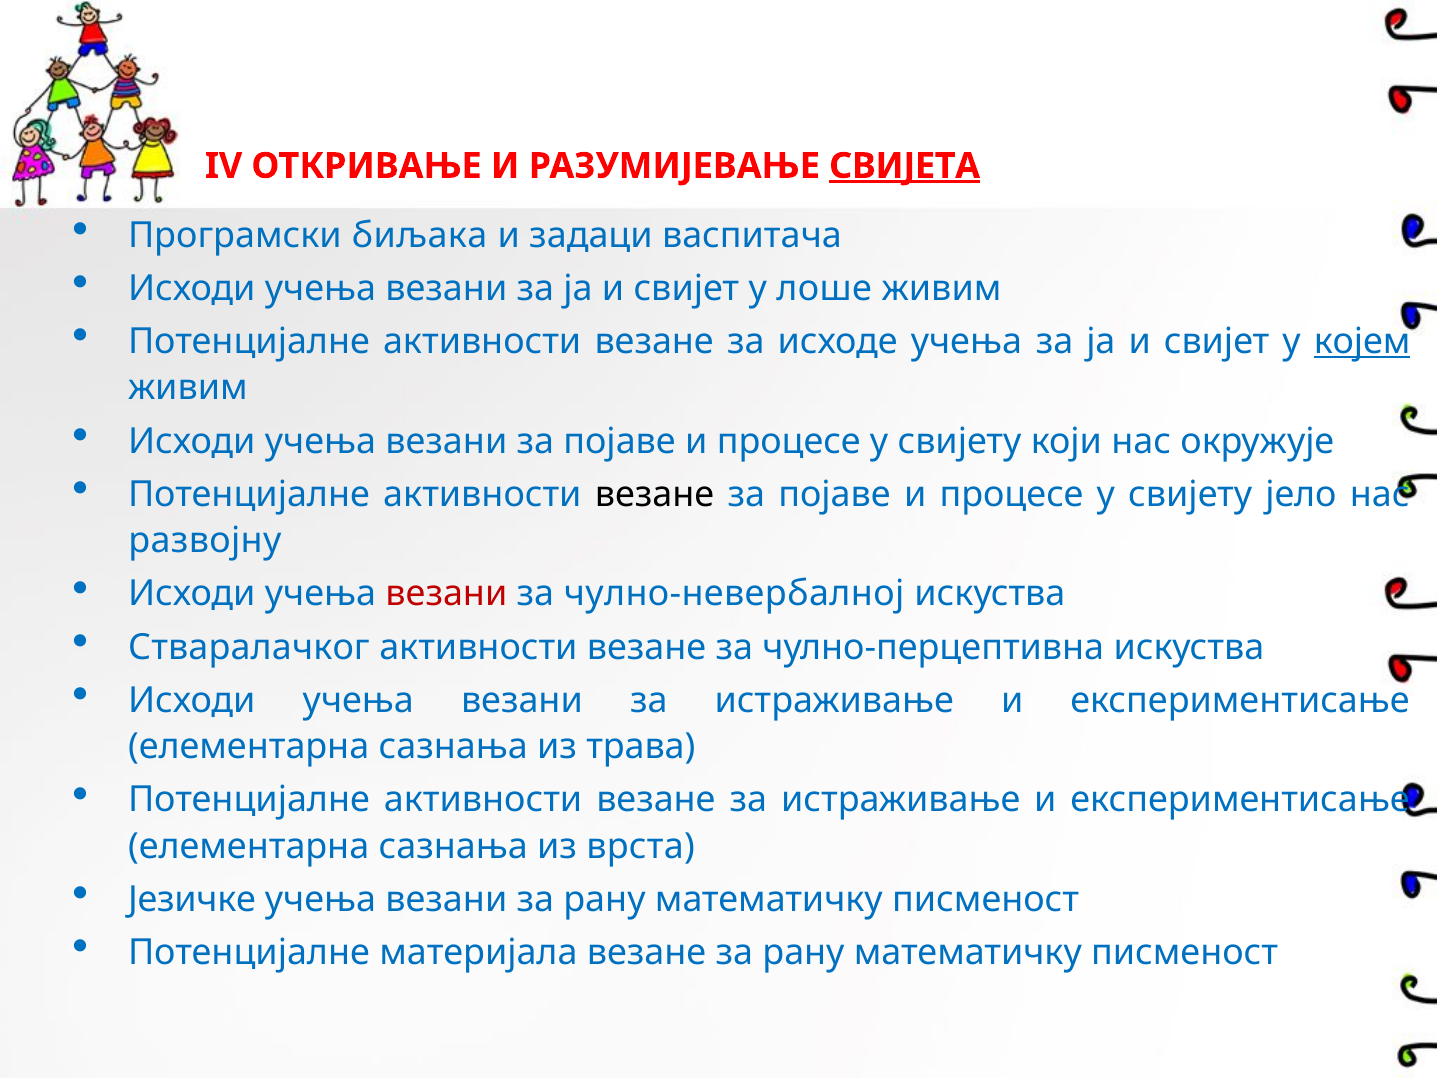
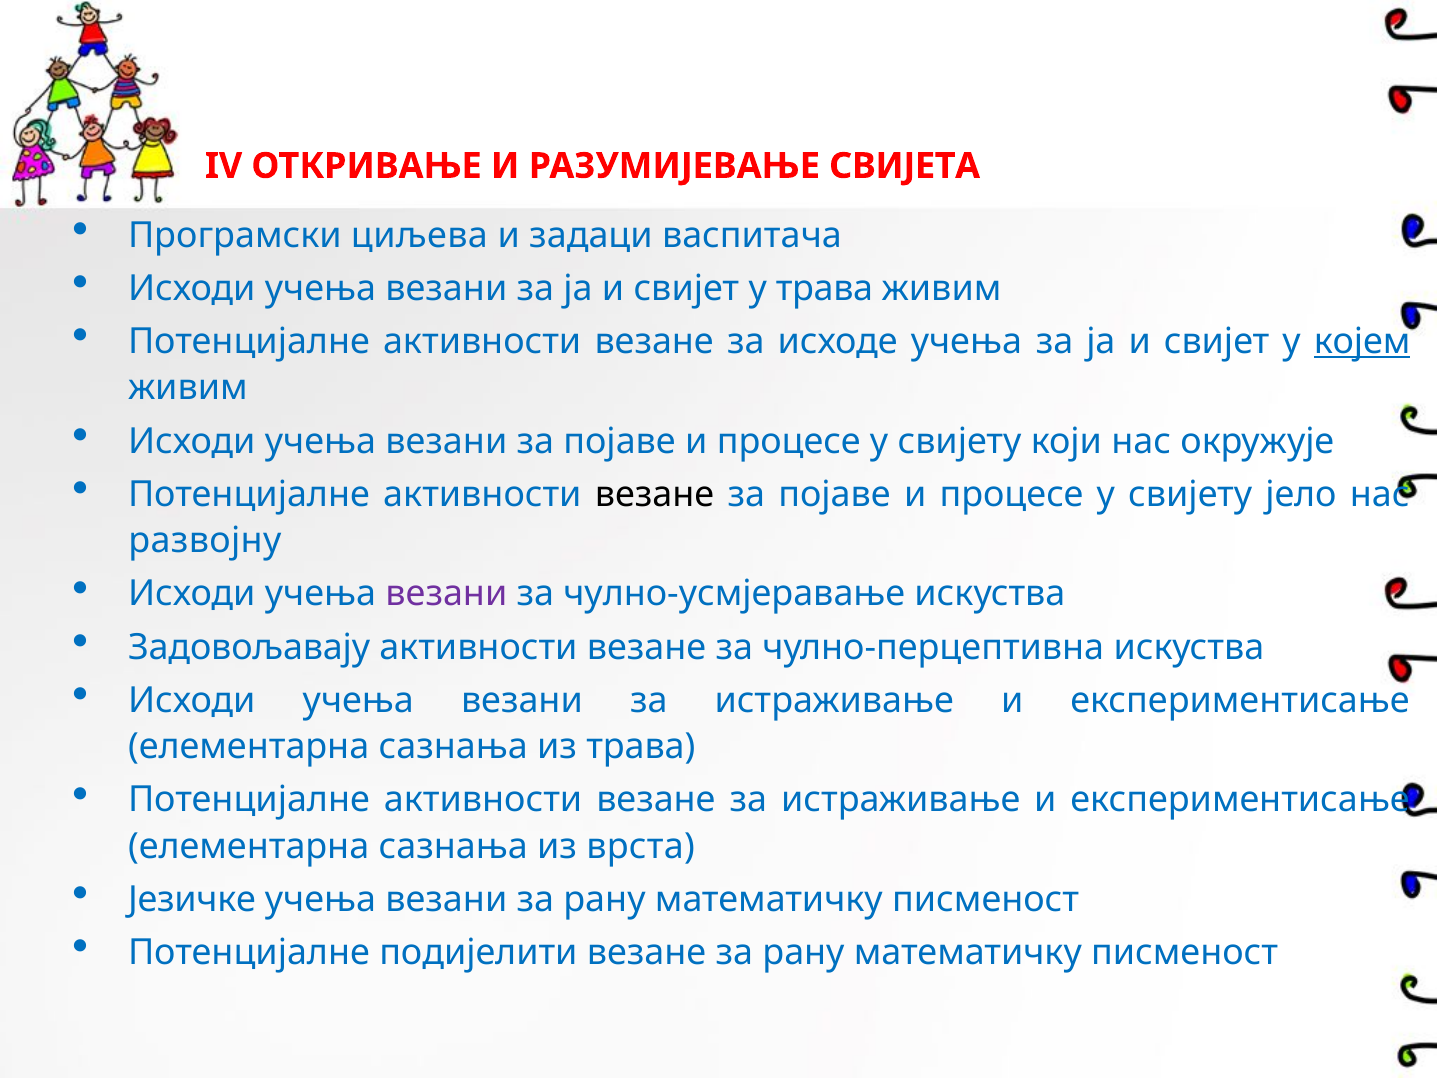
СВИЈЕТА underline: present -> none
биљака: биљака -> циљева
у лоше: лоше -> трава
везани at (446, 594) colour: red -> purple
чулно-невербалној: чулно-невербалној -> чулно-усмјеравање
Стваралачког: Стваралачког -> Задовољавају
материјала: материјала -> подијелити
